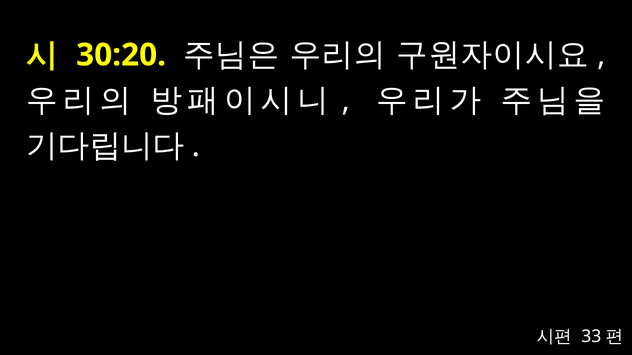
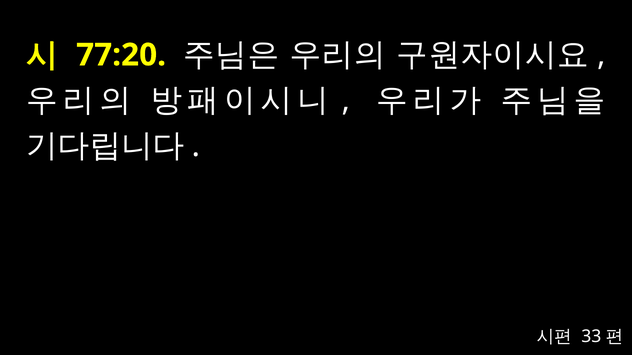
30:20: 30:20 -> 77:20
